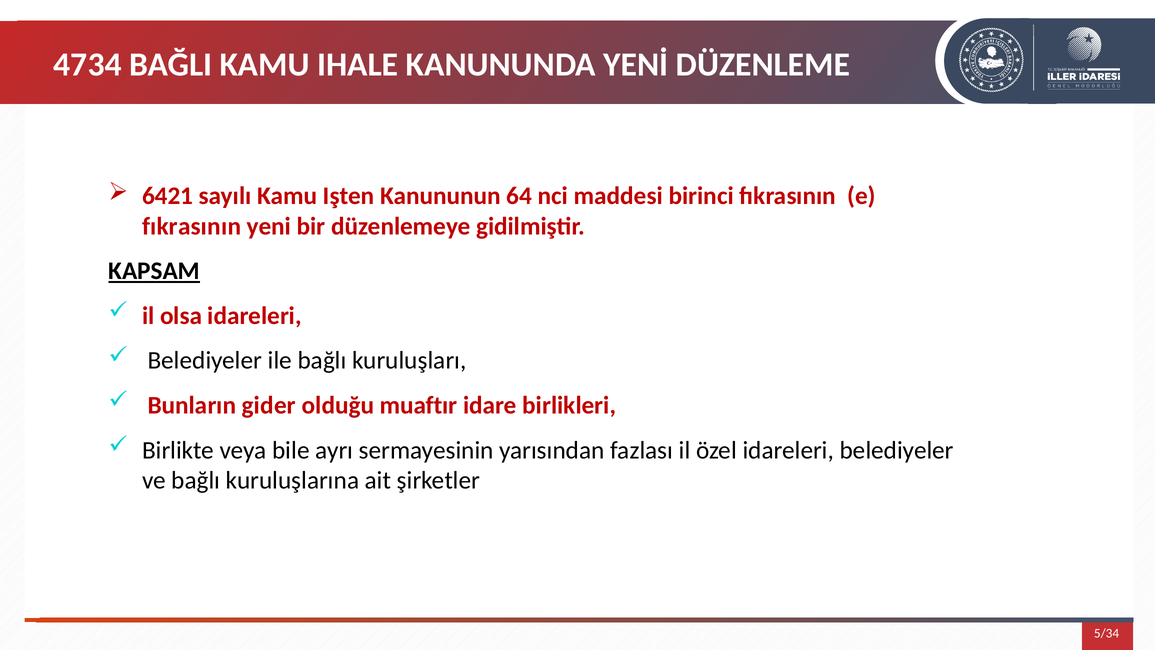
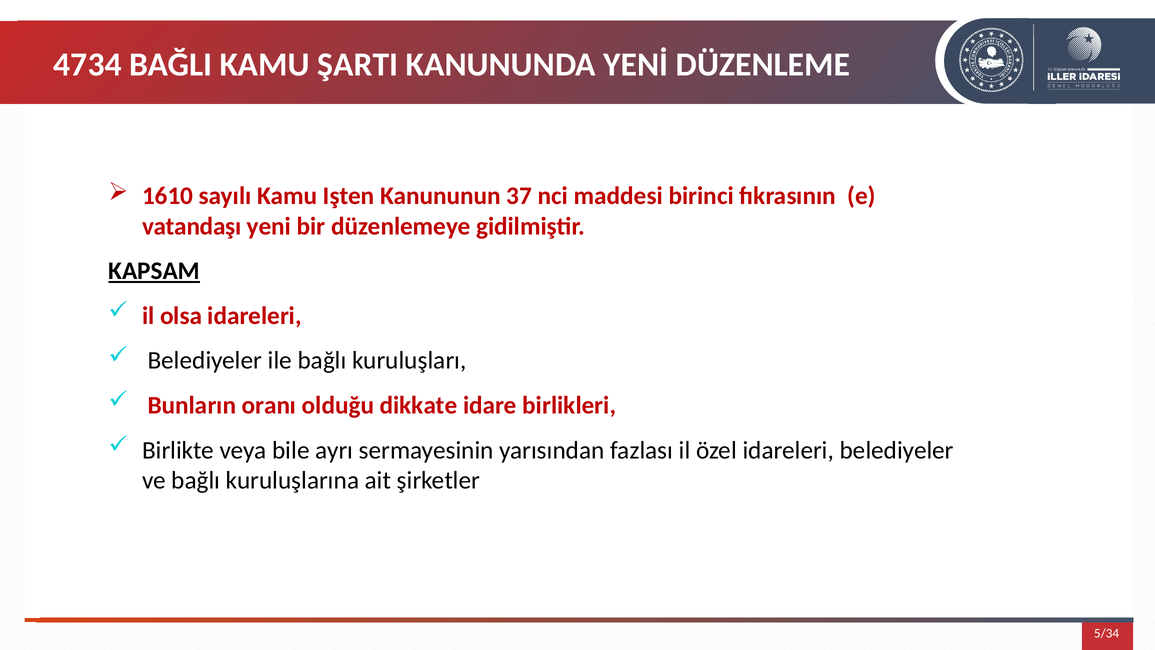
IHALE: IHALE -> ŞARTI
6421: 6421 -> 1610
64: 64 -> 37
fıkrasının at (192, 226): fıkrasının -> vatandaşı
gider: gider -> oranı
muaftır: muaftır -> dikkate
